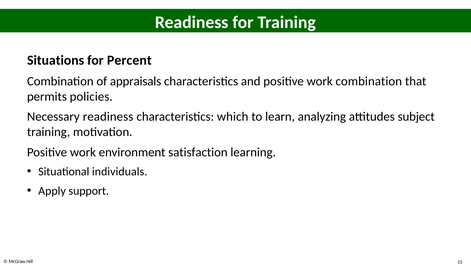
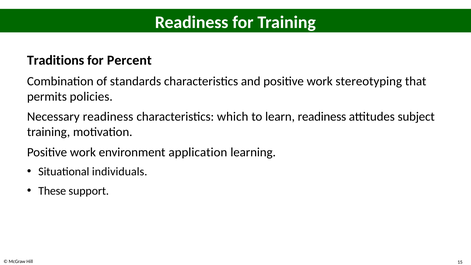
Situations: Situations -> Traditions
appraisals: appraisals -> standards
work combination: combination -> stereotyping
learn analyzing: analyzing -> readiness
satisfaction: satisfaction -> application
Apply: Apply -> These
